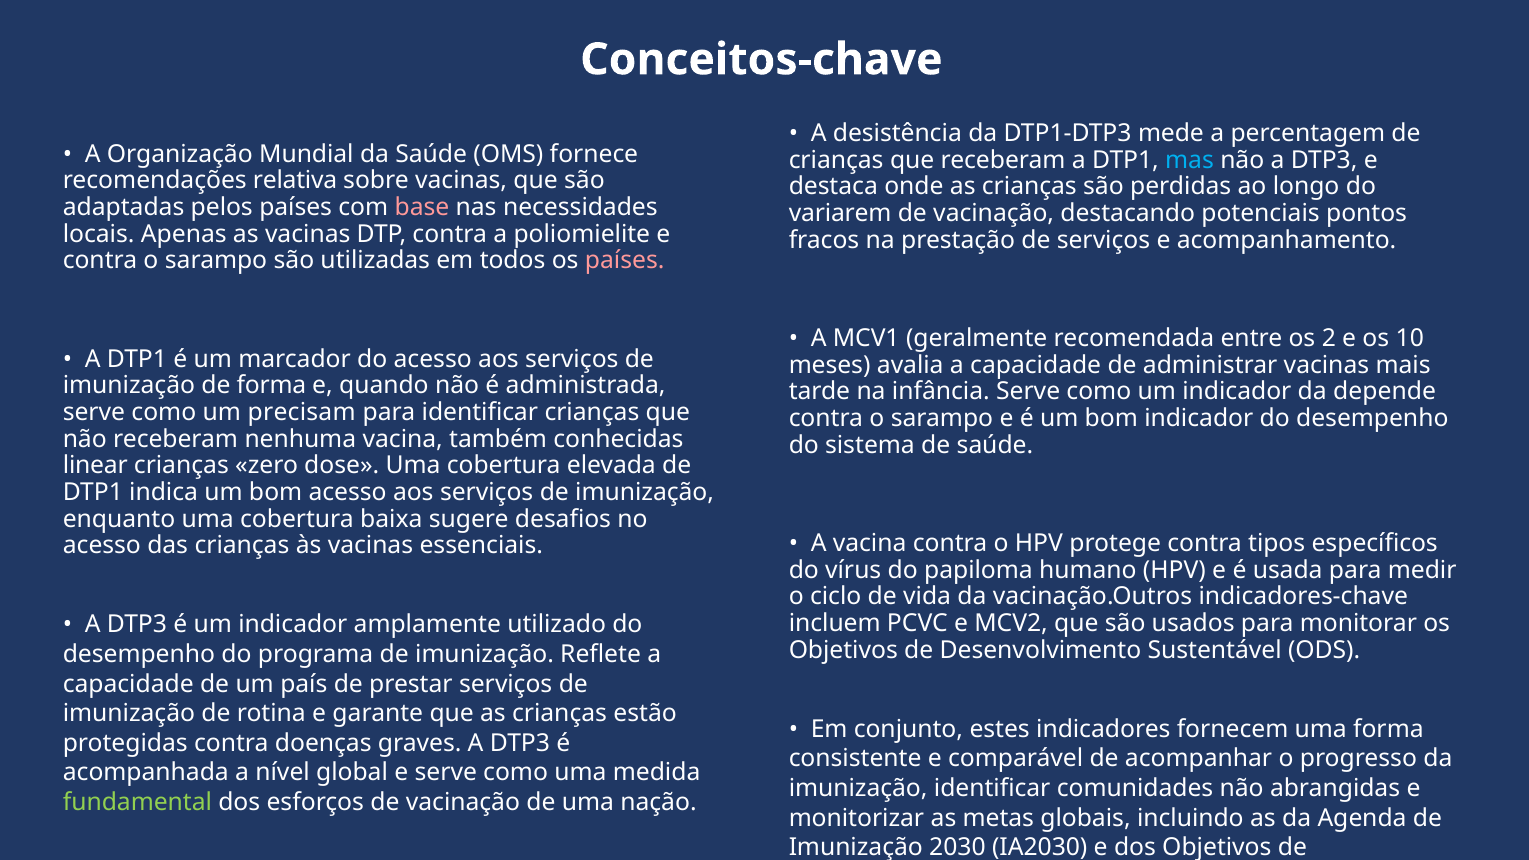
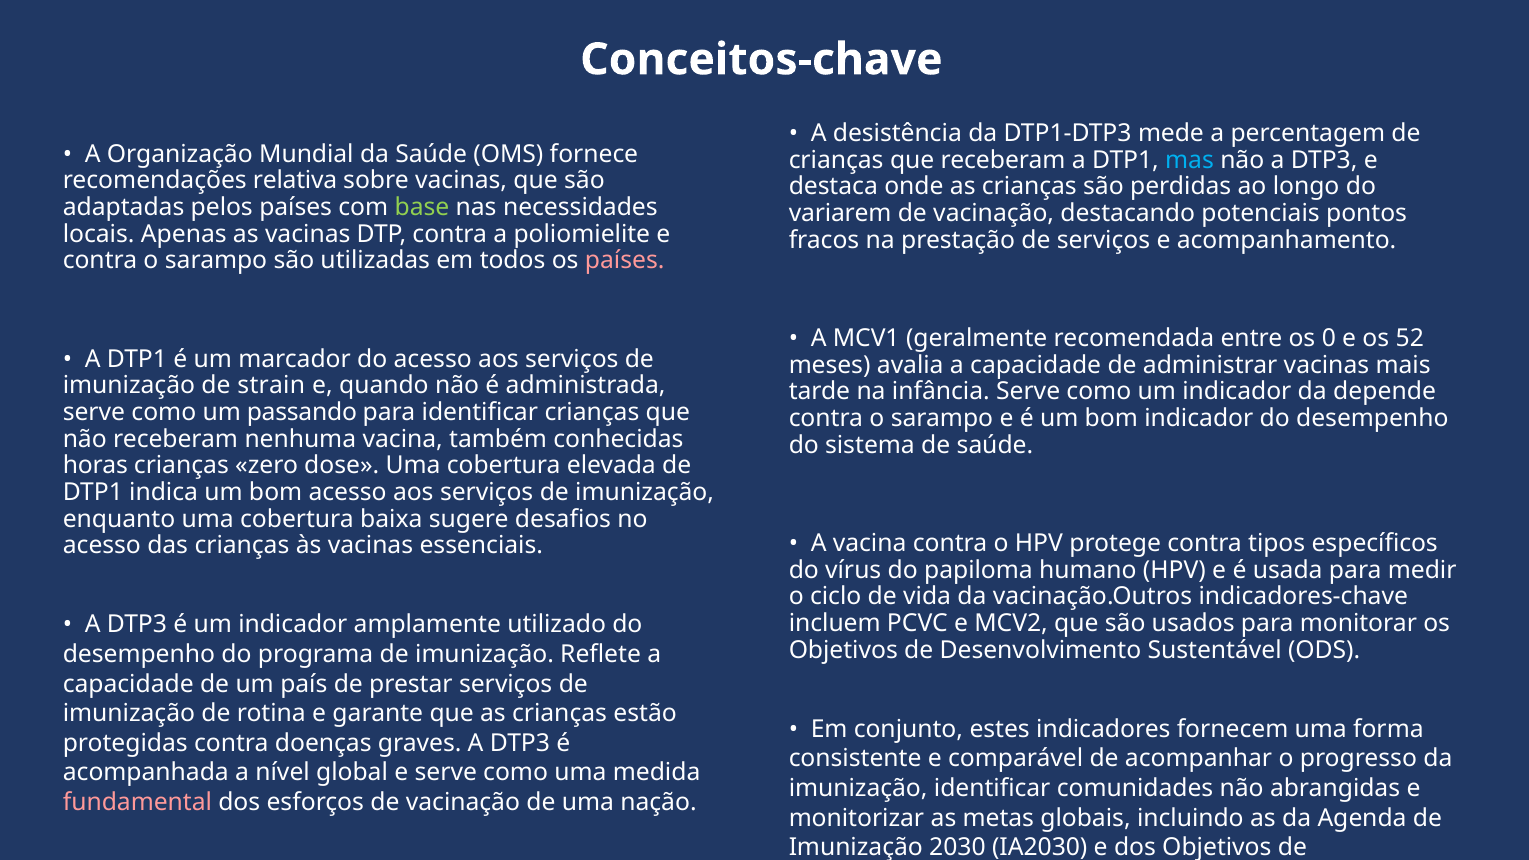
base colour: pink -> light green
2: 2 -> 0
10: 10 -> 52
de forma: forma -> strain
precisam: precisam -> passando
linear: linear -> horas
fundamental colour: light green -> pink
